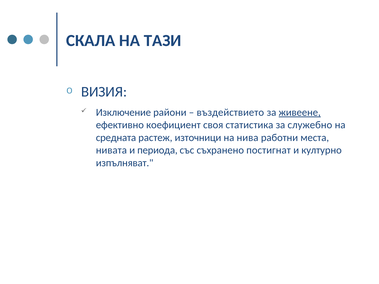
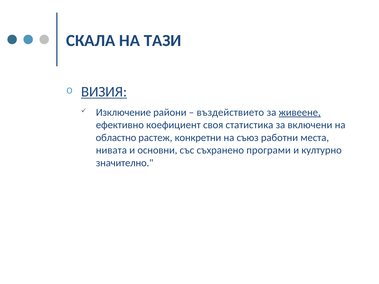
ВИЗИЯ underline: none -> present
служебно: служебно -> включени
средната: средната -> областно
източници: източници -> конкретни
нива: нива -> съюз
периода: периода -> основни
постигнат: постигнат -> програми
изпълняват: изпълняват -> значително
